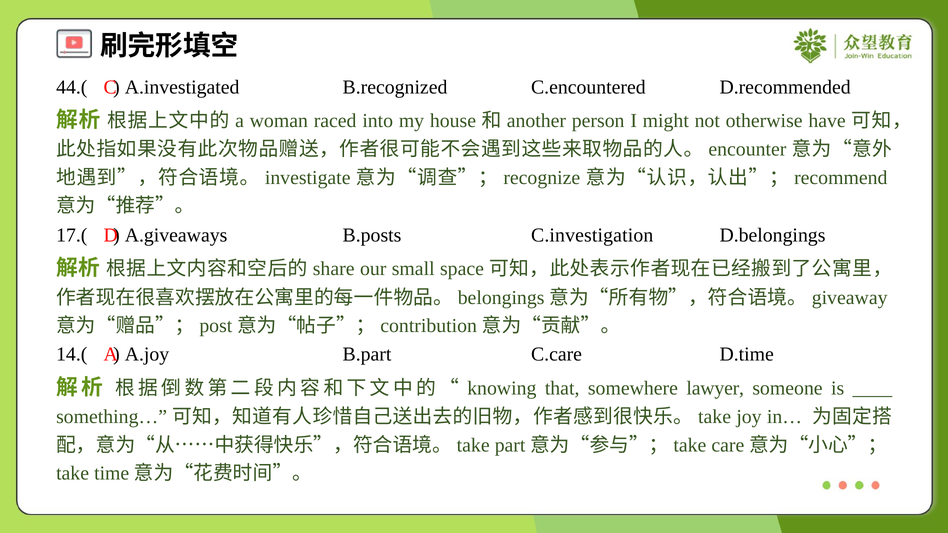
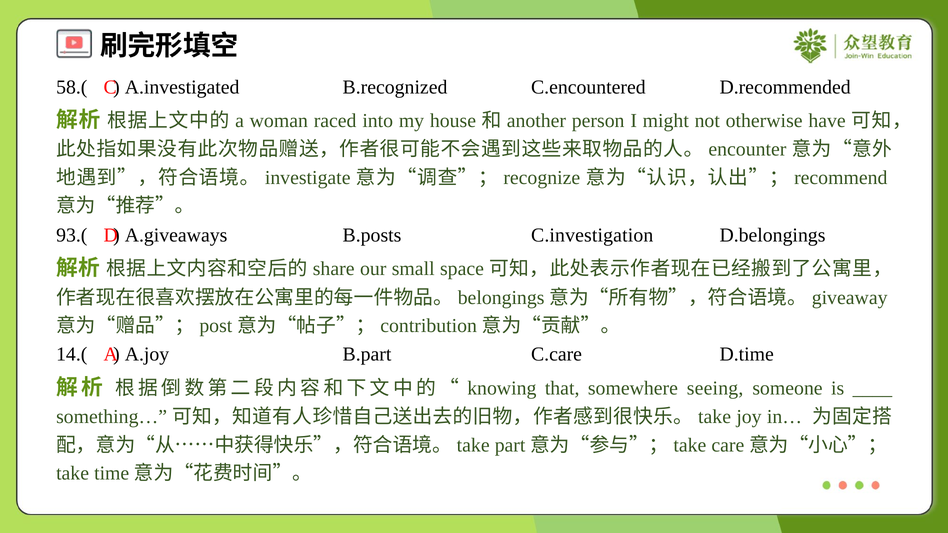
44.(: 44.( -> 58.(
17.(: 17.( -> 93.(
lawyer: lawyer -> seeing
